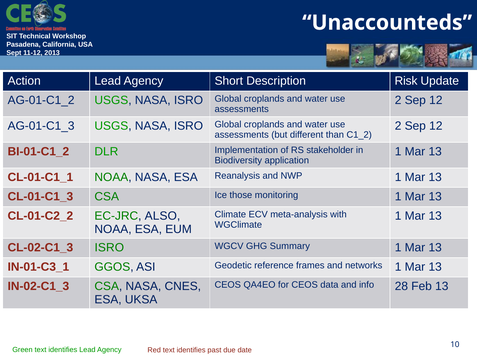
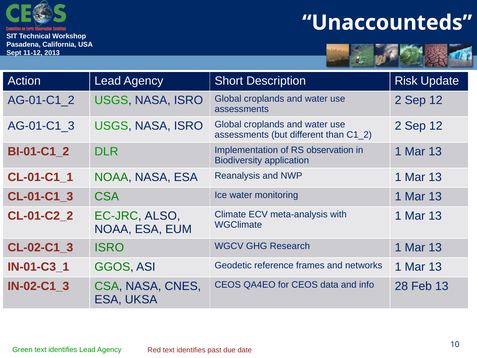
stakeholder: stakeholder -> observation
Ice those: those -> water
Summary: Summary -> Research
